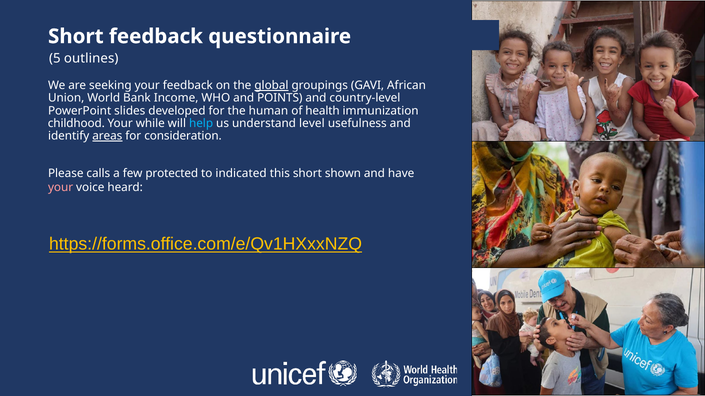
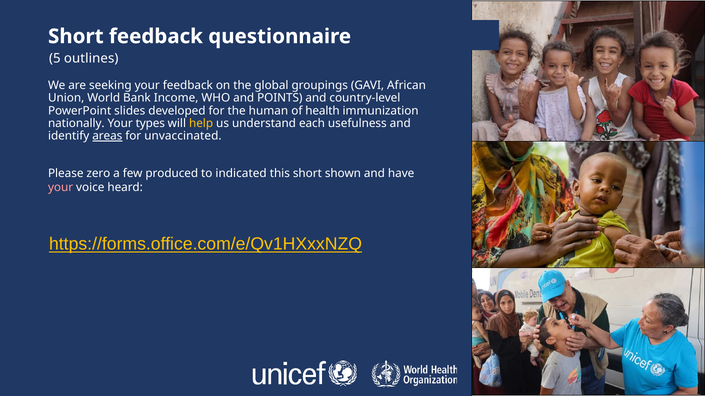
global underline: present -> none
childhood: childhood -> nationally
while: while -> types
help colour: light blue -> yellow
level: level -> each
consideration: consideration -> unvaccinated
calls: calls -> zero
protected: protected -> produced
